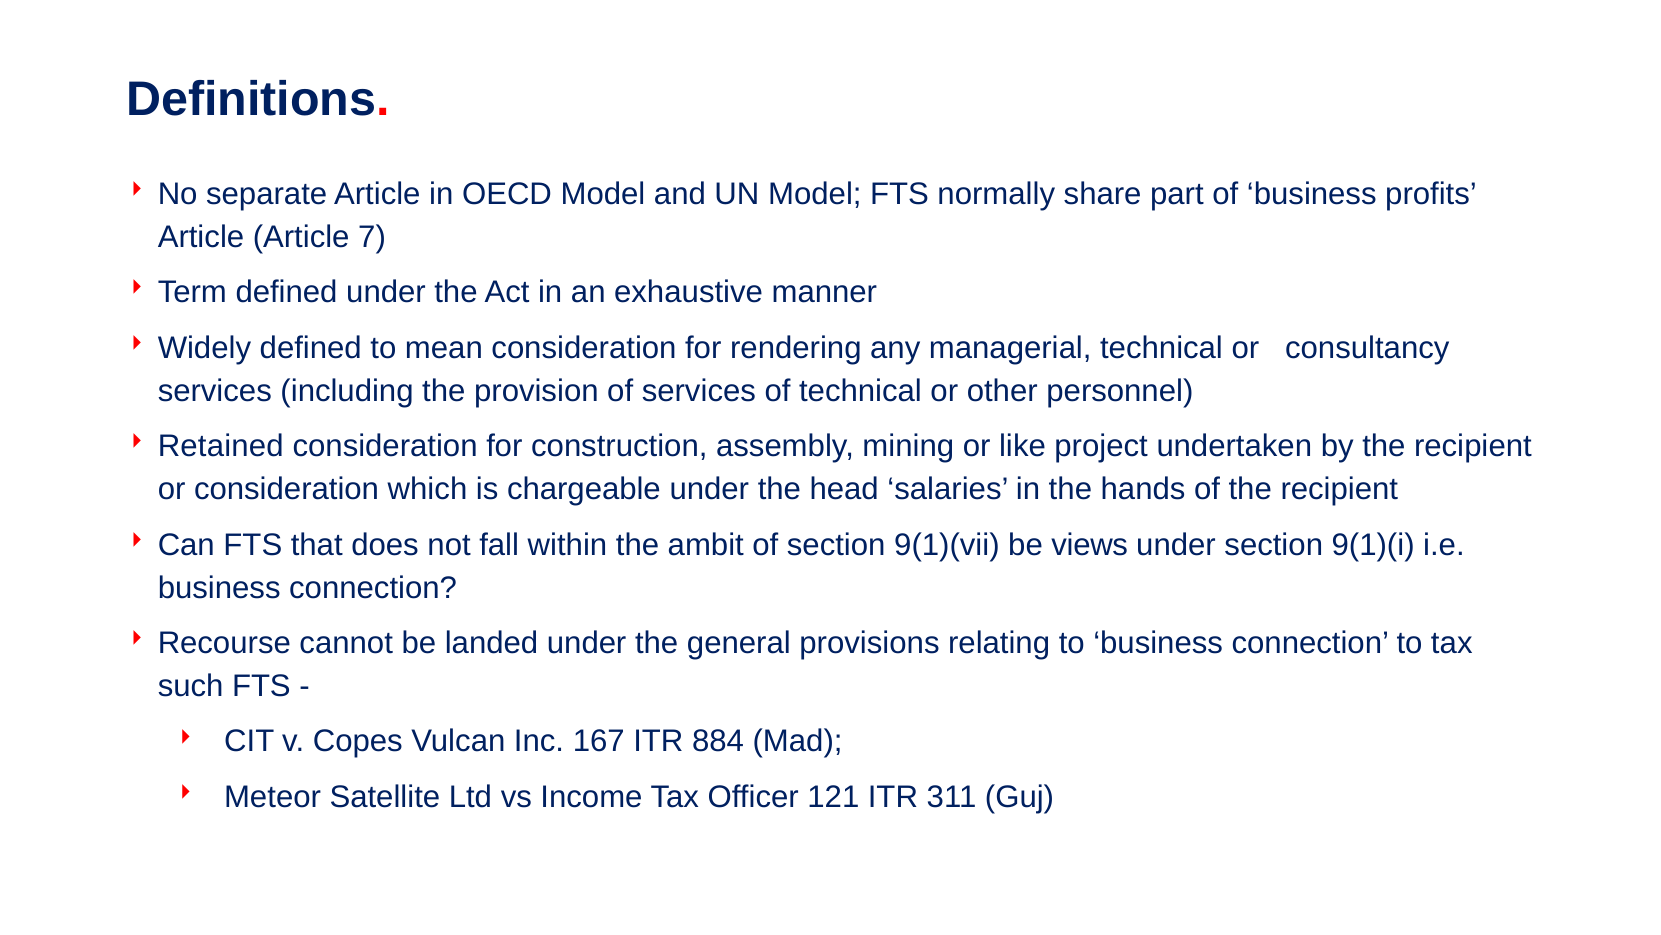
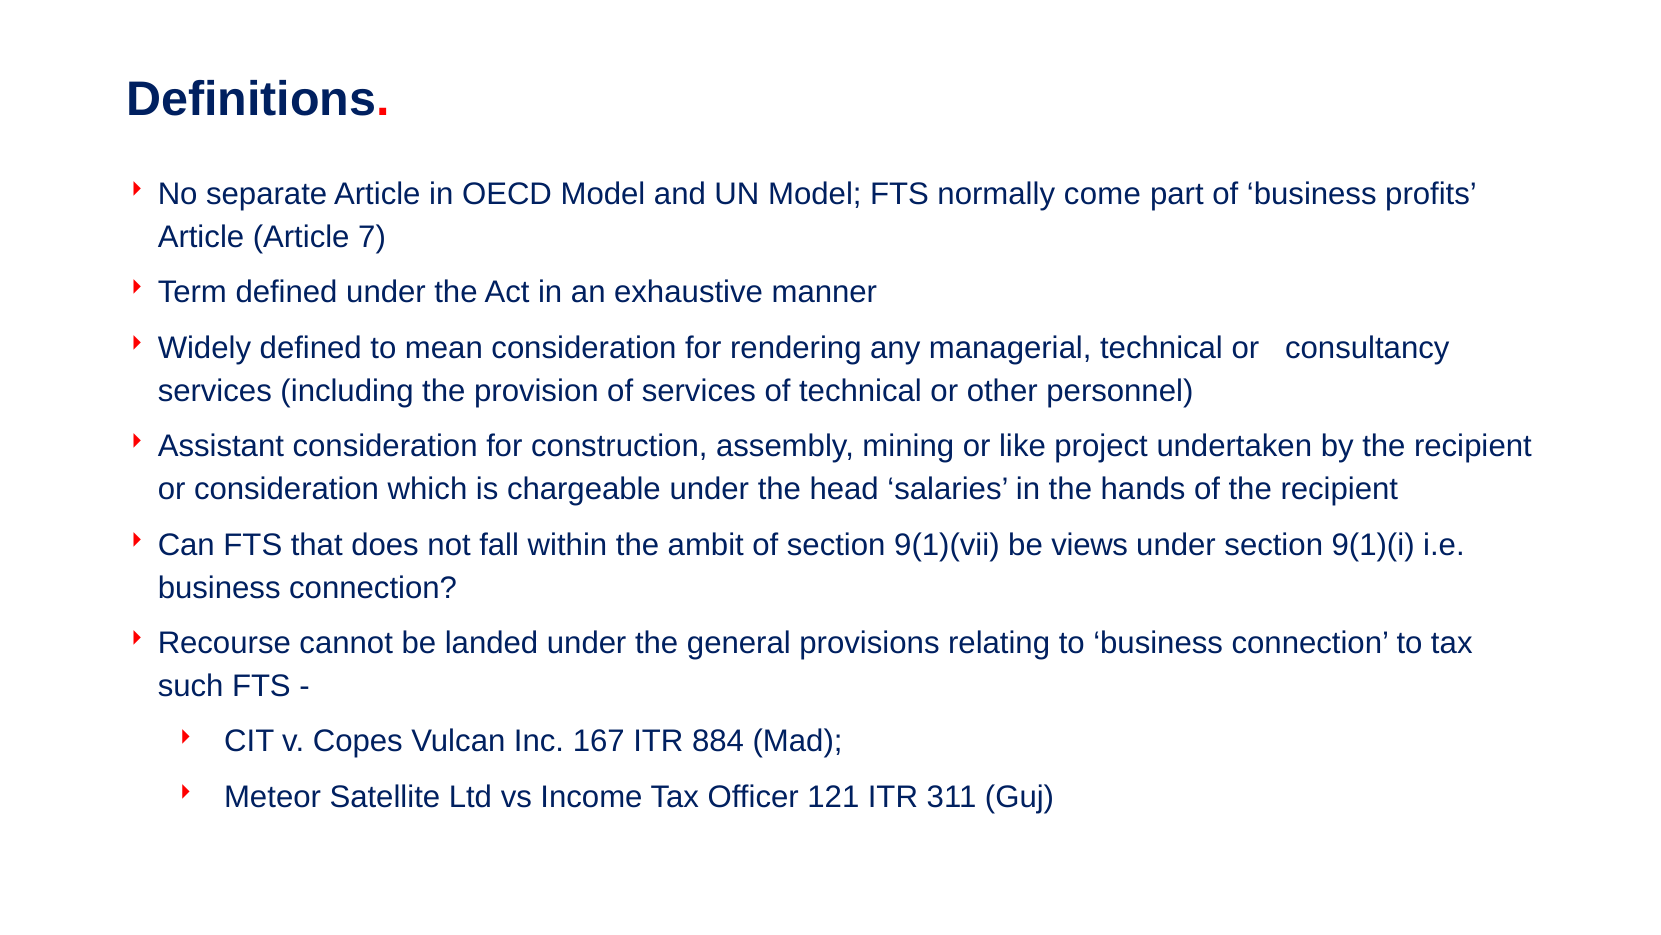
share: share -> come
Retained: Retained -> Assistant
